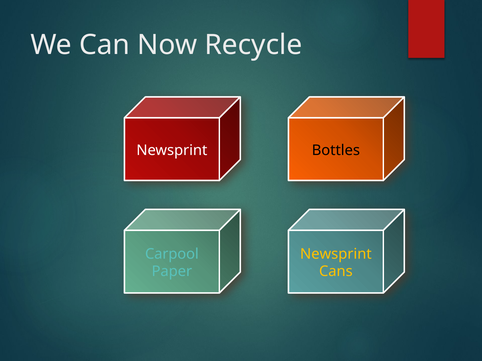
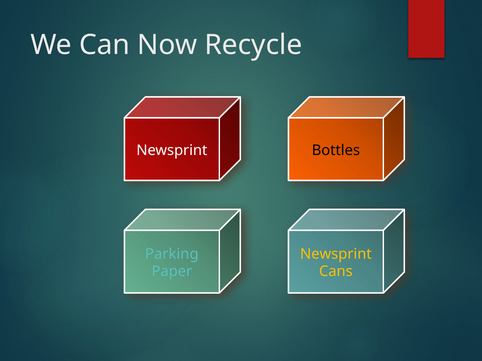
Carpool: Carpool -> Parking
